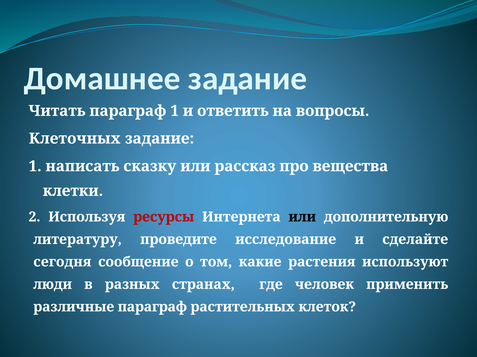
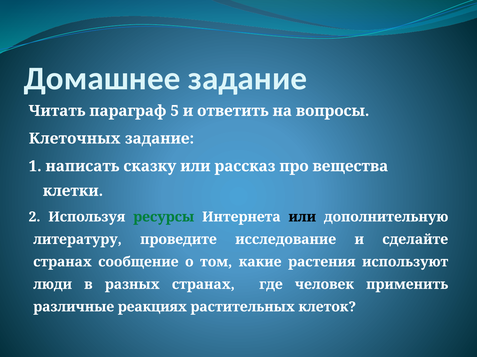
параграф 1: 1 -> 5
ресурсы colour: red -> green
сегодня at (62, 262): сегодня -> странах
различные параграф: параграф -> реакциях
